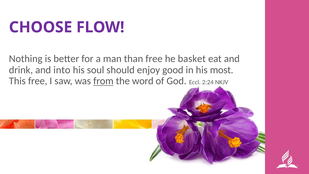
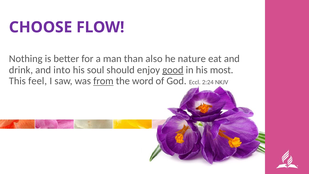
than free: free -> also
basket: basket -> nature
good underline: none -> present
This free: free -> feel
